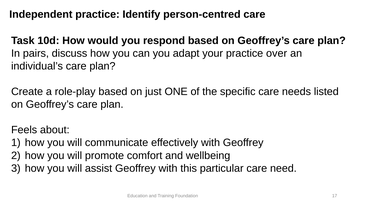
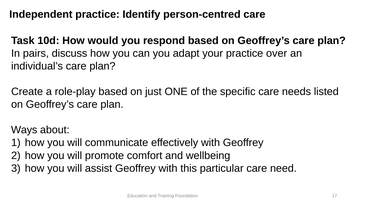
Feels: Feels -> Ways
